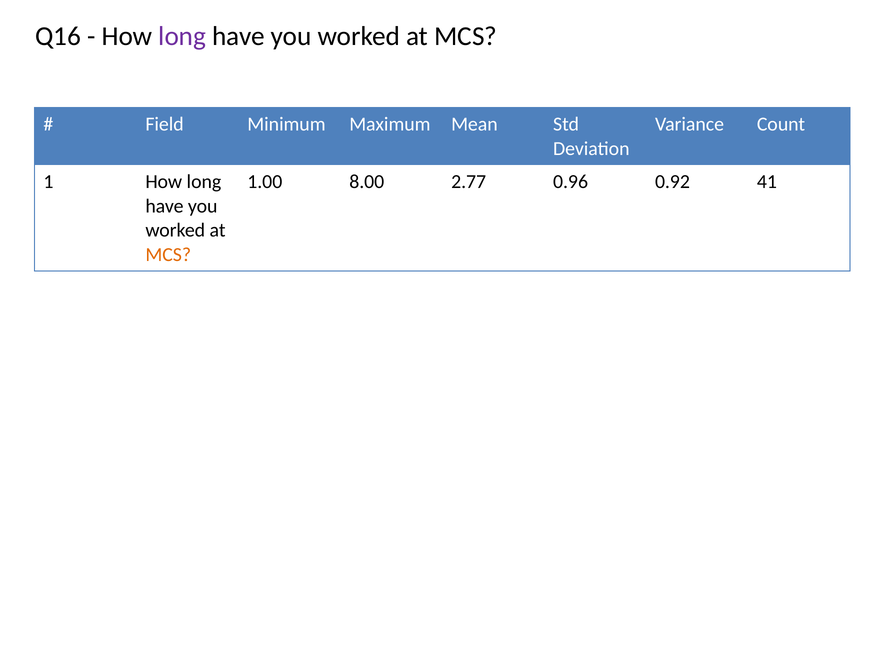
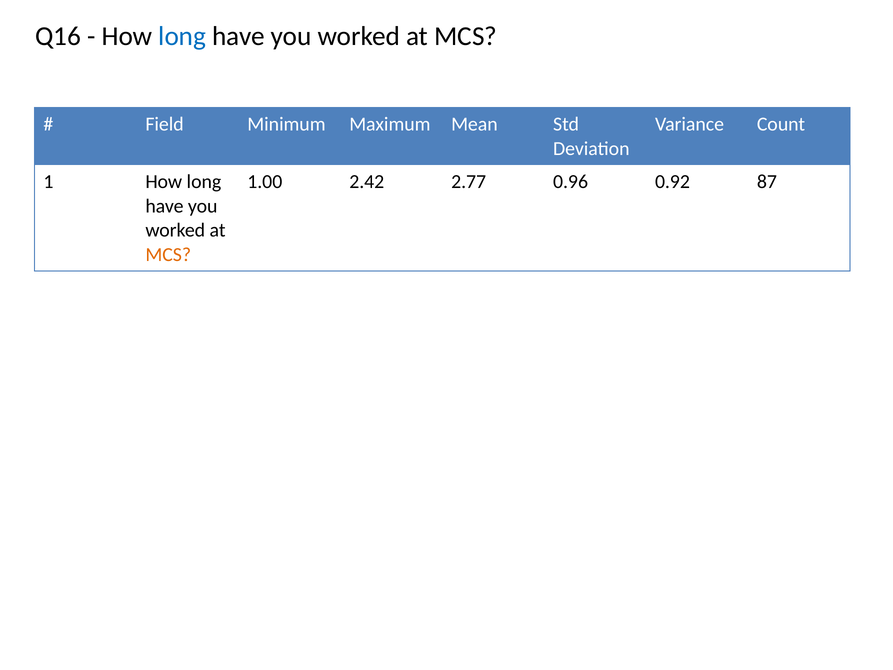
long at (182, 36) colour: purple -> blue
8.00: 8.00 -> 2.42
41: 41 -> 87
